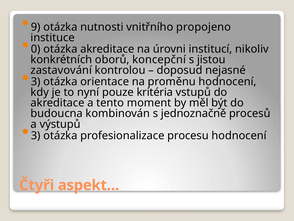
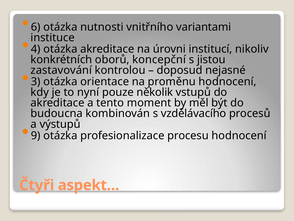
9: 9 -> 6
propojeno: propojeno -> variantami
0: 0 -> 4
kritéria: kritéria -> několik
jednoznačně: jednoznačně -> vzdělávacího
3 at (36, 135): 3 -> 9
